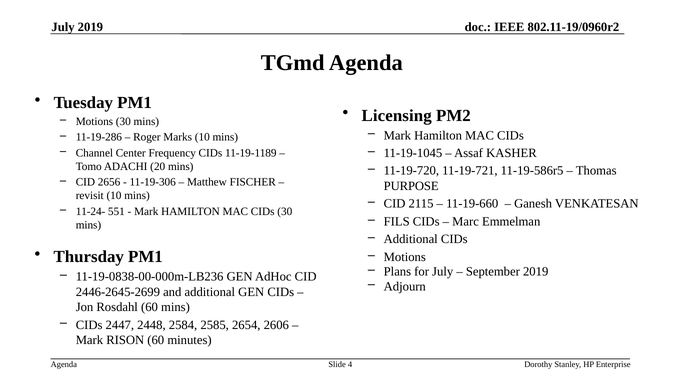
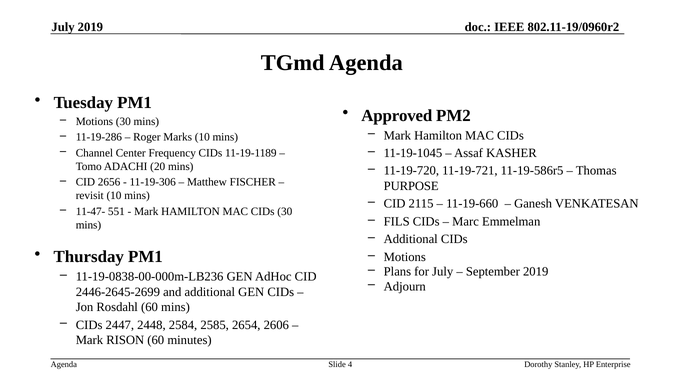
Licensing: Licensing -> Approved
11-24-: 11-24- -> 11-47-
